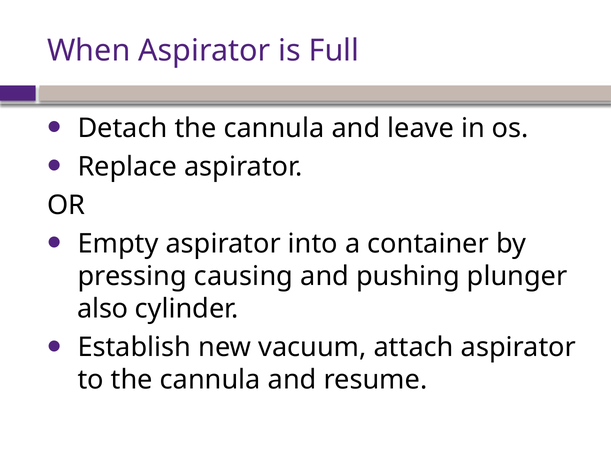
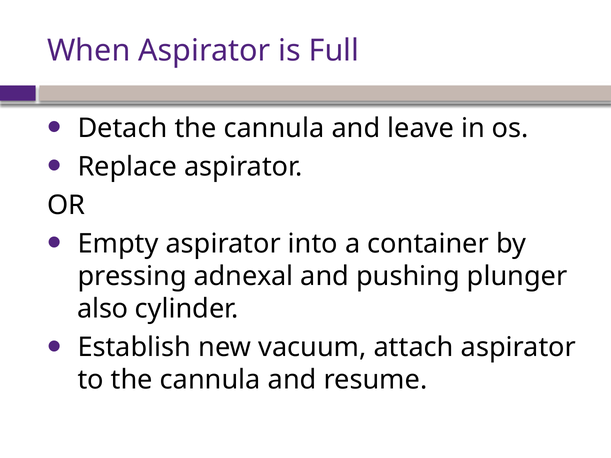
causing: causing -> adnexal
